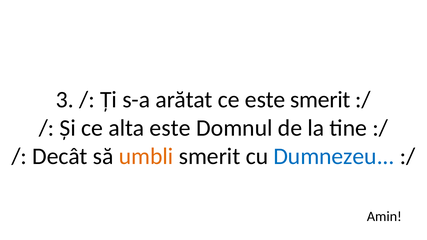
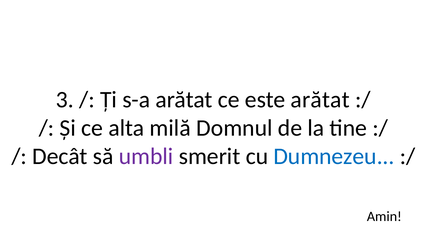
este smerit: smerit -> arătat
alta este: este -> milă
umbli colour: orange -> purple
